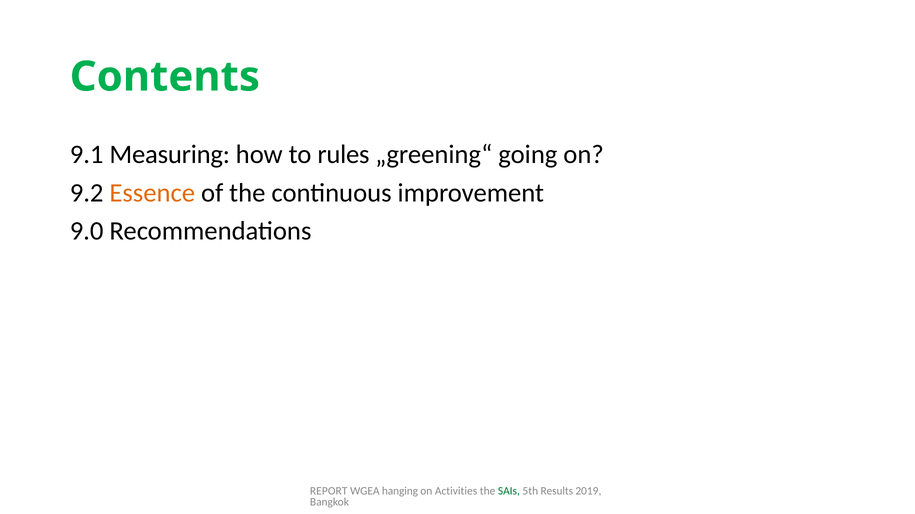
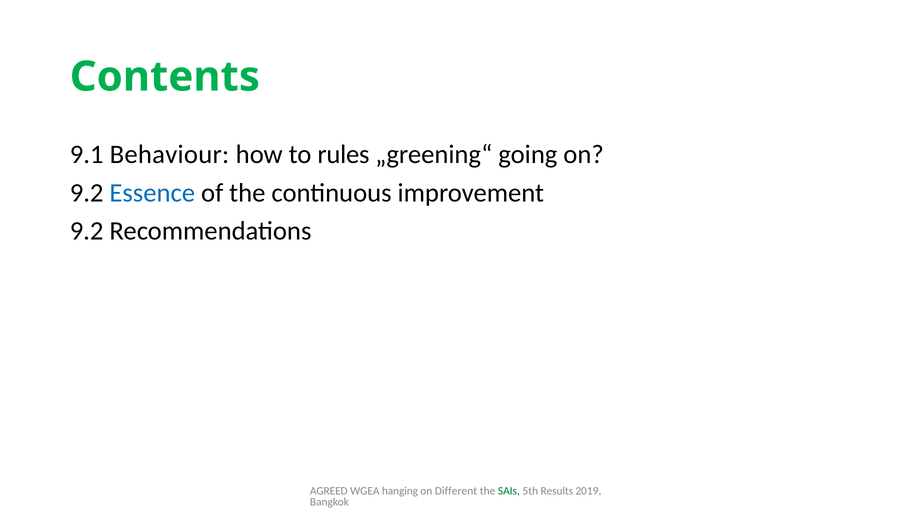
Measuring: Measuring -> Behaviour
Essence colour: orange -> blue
9.0 at (87, 231): 9.0 -> 9.2
REPORT: REPORT -> AGREED
Activities: Activities -> Different
